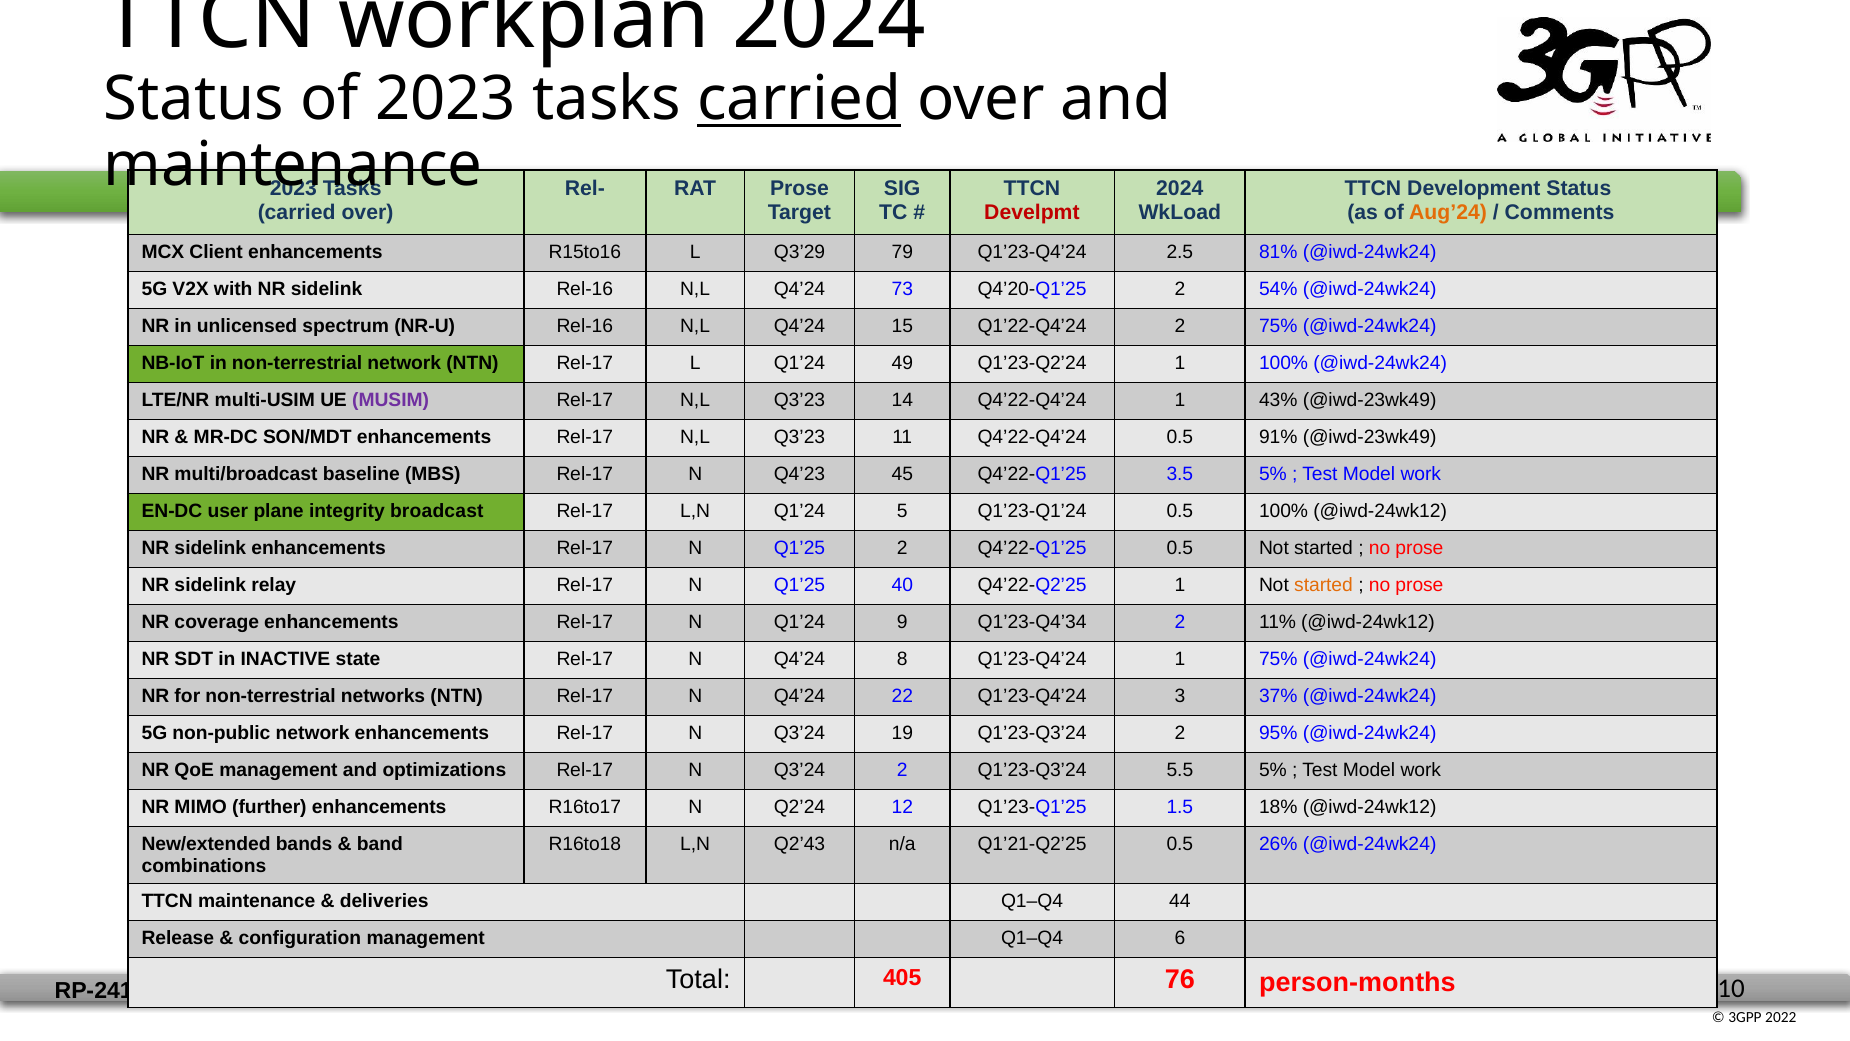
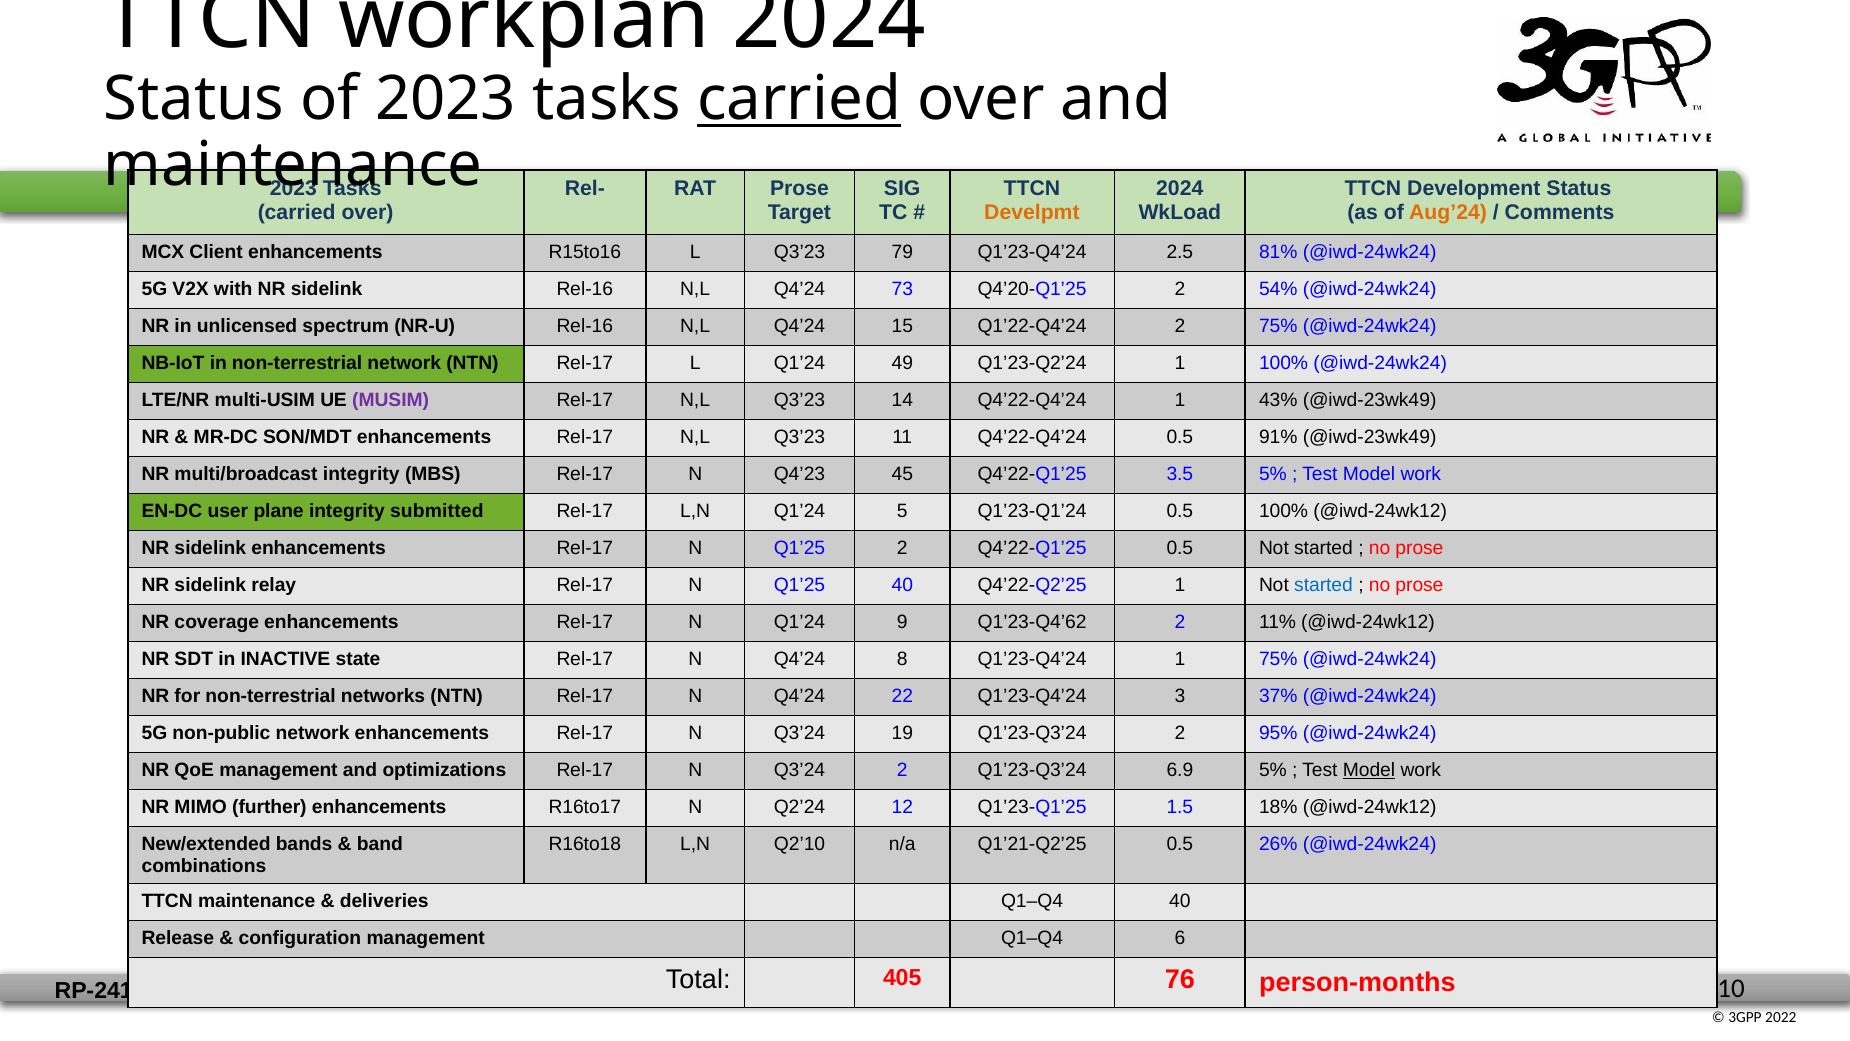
Develpmt colour: red -> orange
L Q3’29: Q3’29 -> Q3’23
multi/broadcast baseline: baseline -> integrity
broadcast: broadcast -> submitted
started at (1324, 585) colour: orange -> blue
Q1’23-Q4’34: Q1’23-Q4’34 -> Q1’23-Q4’62
5.5: 5.5 -> 6.9
Model at (1369, 770) underline: none -> present
Q2’43: Q2’43 -> Q2’10
Q1–Q4 44: 44 -> 40
